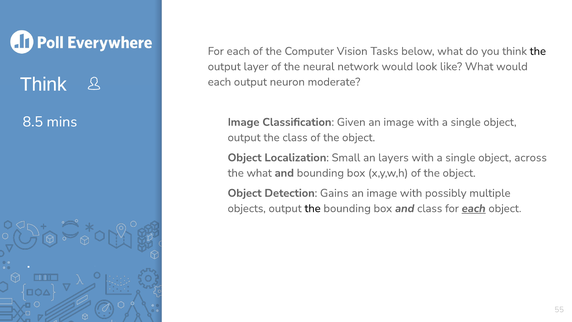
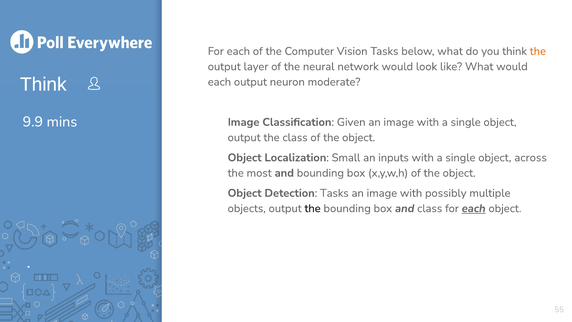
the at (538, 51) colour: black -> orange
8.5: 8.5 -> 9.9
layers: layers -> inputs
the what: what -> most
Detection Gains: Gains -> Tasks
